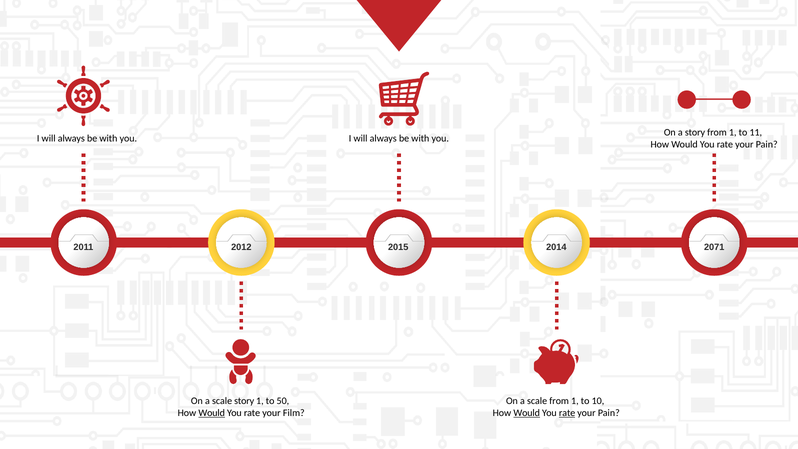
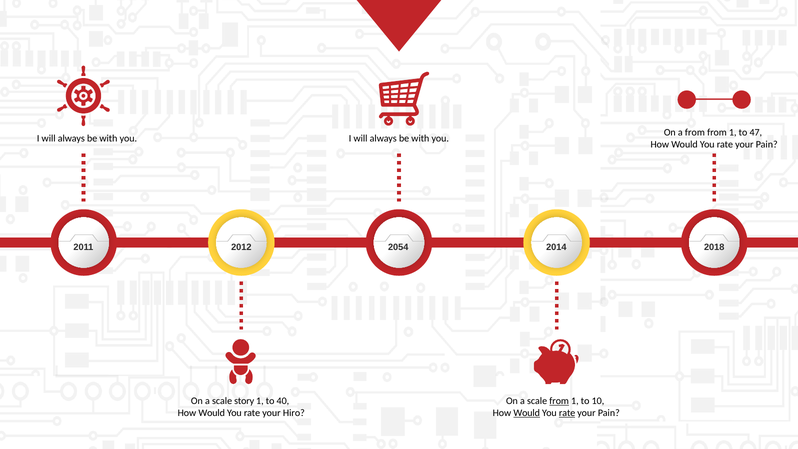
a story: story -> from
11: 11 -> 47
2015: 2015 -> 2054
2071: 2071 -> 2018
50: 50 -> 40
from at (559, 401) underline: none -> present
Would at (212, 413) underline: present -> none
Film: Film -> Hiro
